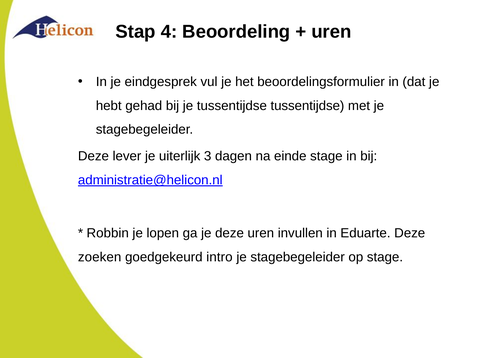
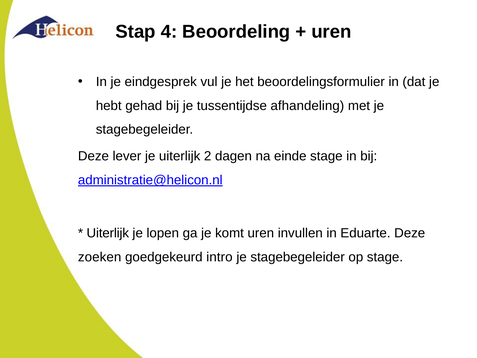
tussentijdse tussentijdse: tussentijdse -> afhandeling
3: 3 -> 2
Robbin at (108, 233): Robbin -> Uiterlijk
je deze: deze -> komt
